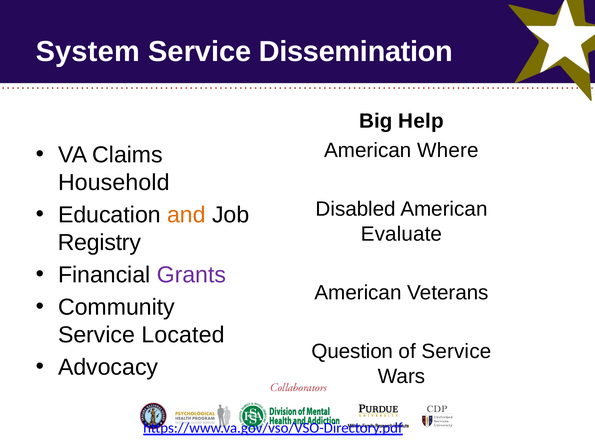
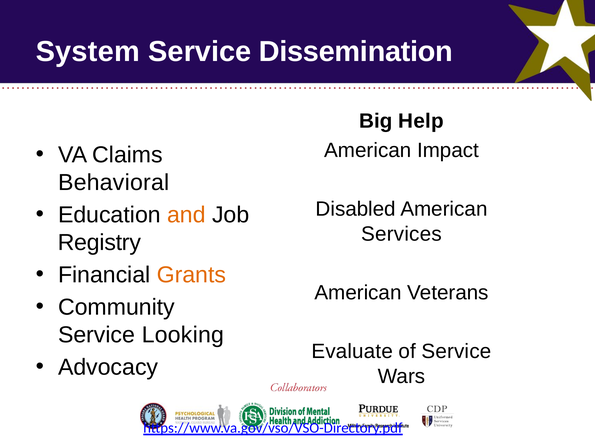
Where: Where -> Impact
Household: Household -> Behavioral
Evaluate: Evaluate -> Services
Grants colour: purple -> orange
Located: Located -> Looking
Question: Question -> Evaluate
